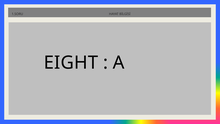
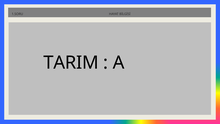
EIGHT: EIGHT -> TARIM
